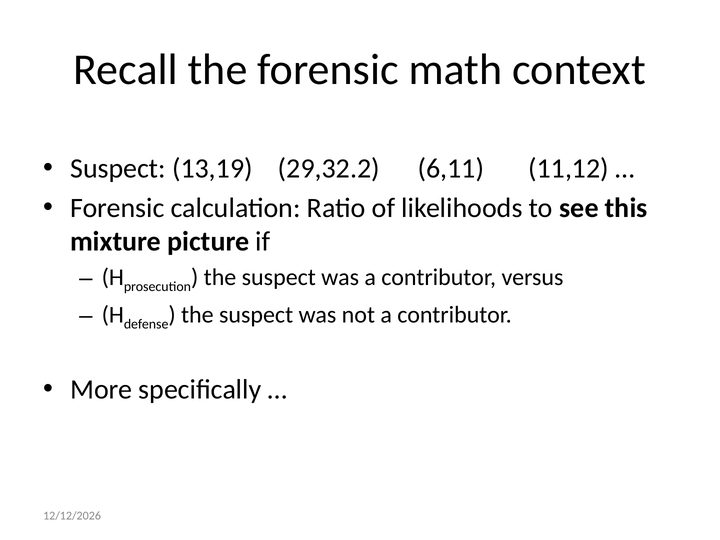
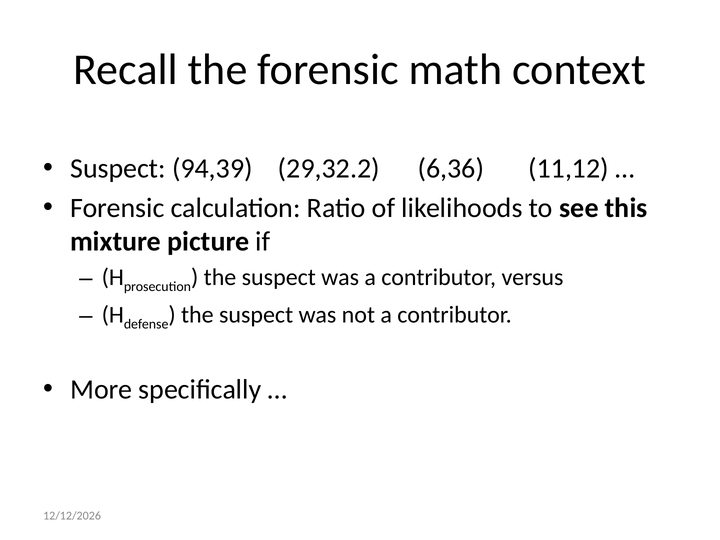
13,19: 13,19 -> 94,39
6,11: 6,11 -> 6,36
